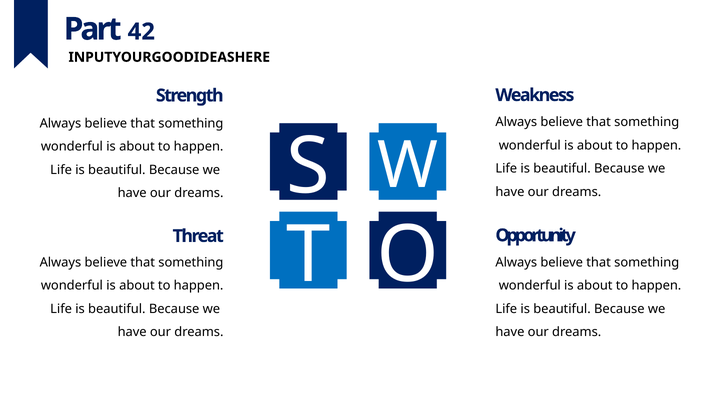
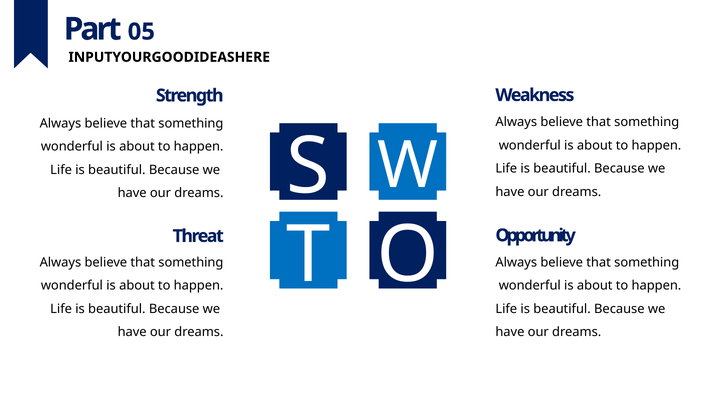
42: 42 -> 05
